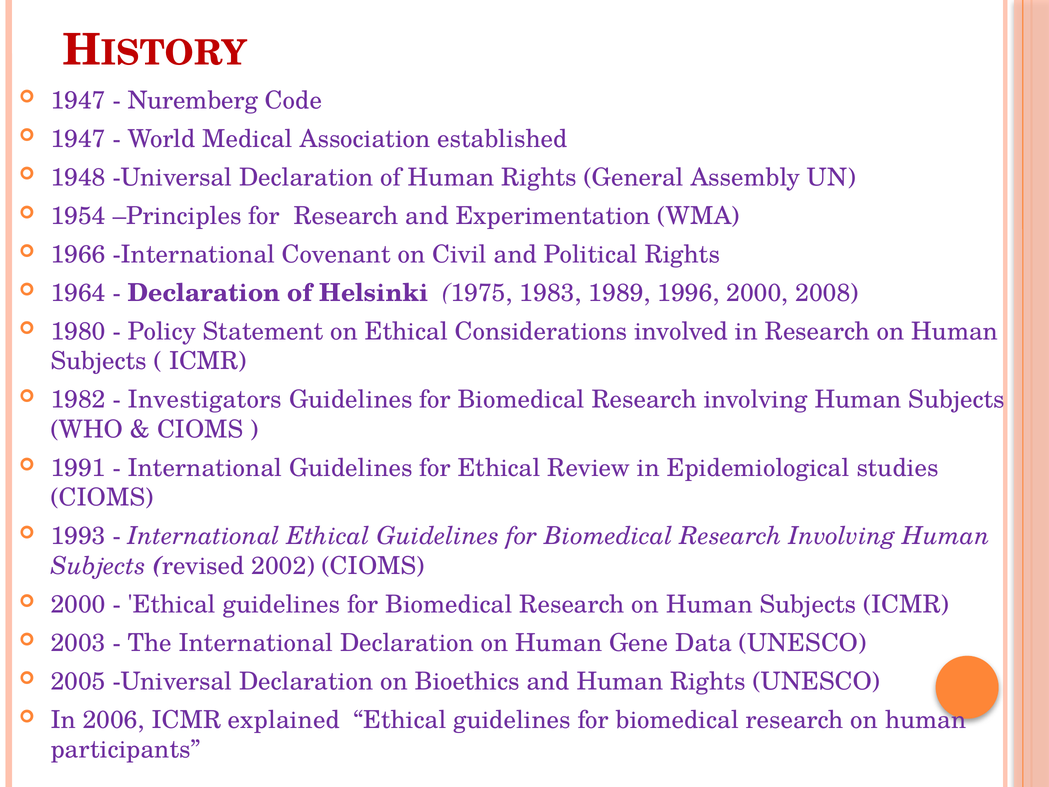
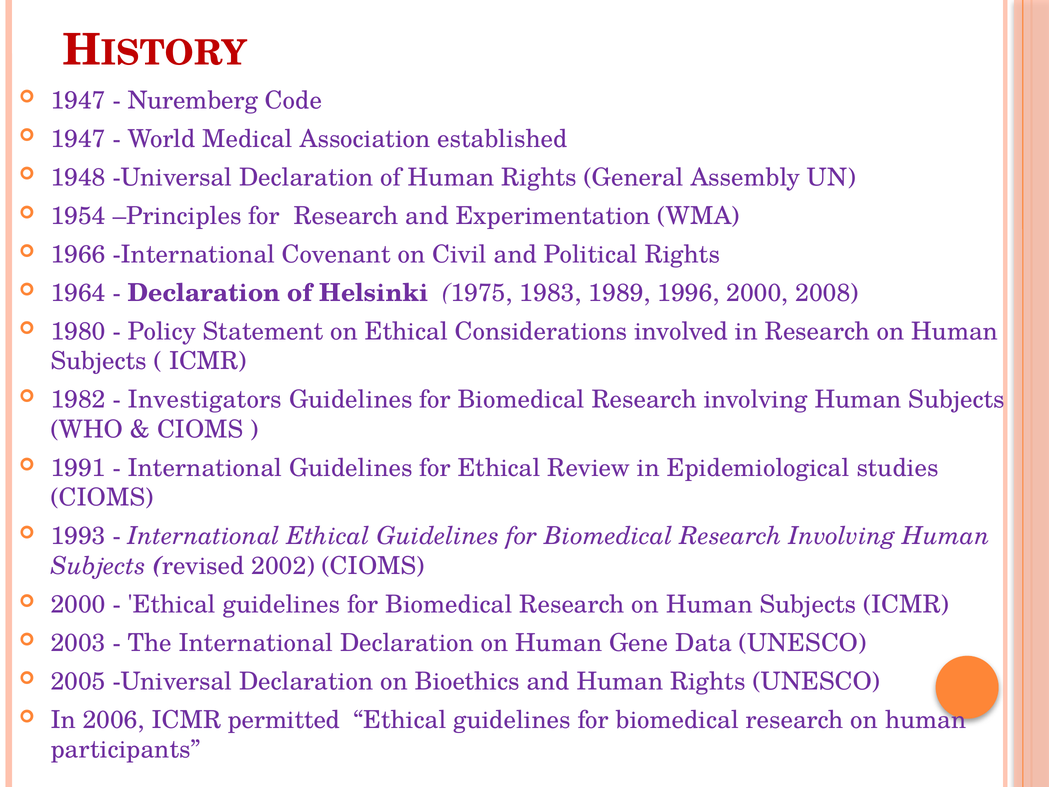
explained: explained -> permitted
